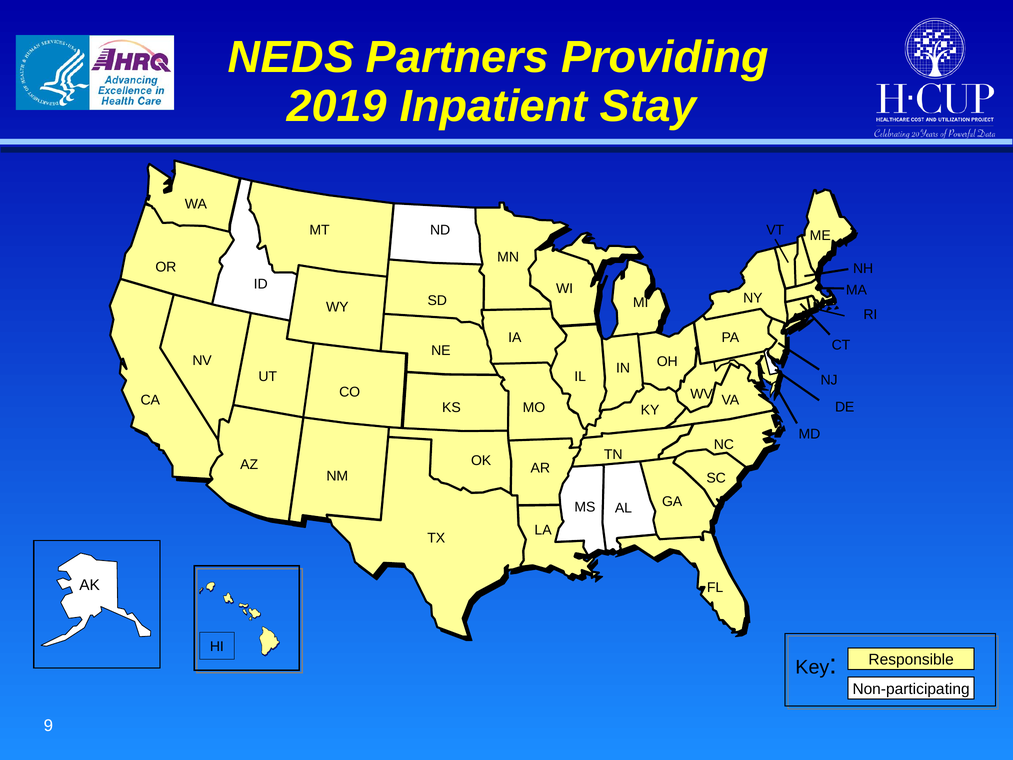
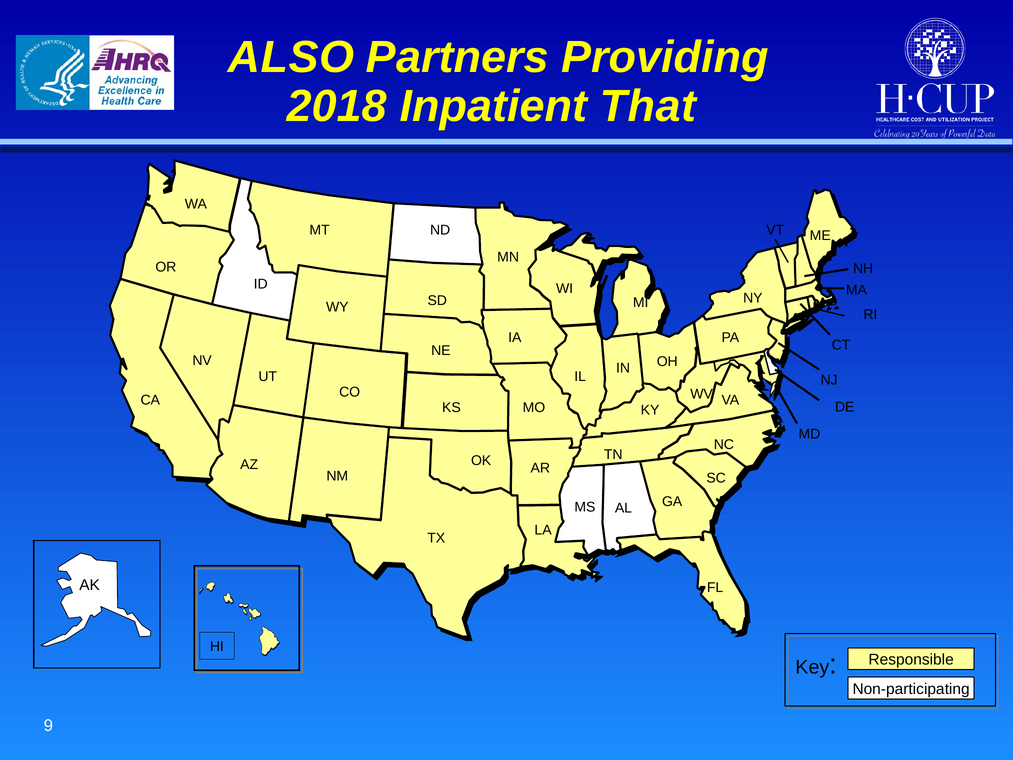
NEDS: NEDS -> ALSO
2019: 2019 -> 2018
Stay: Stay -> That
